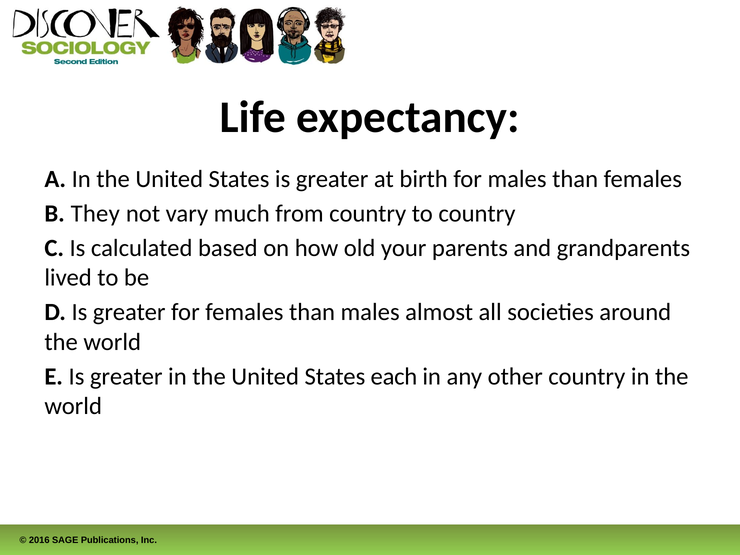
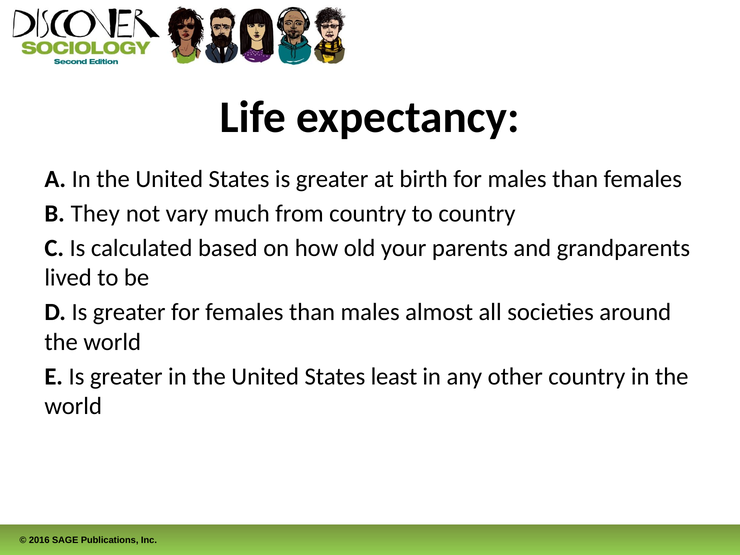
each: each -> least
